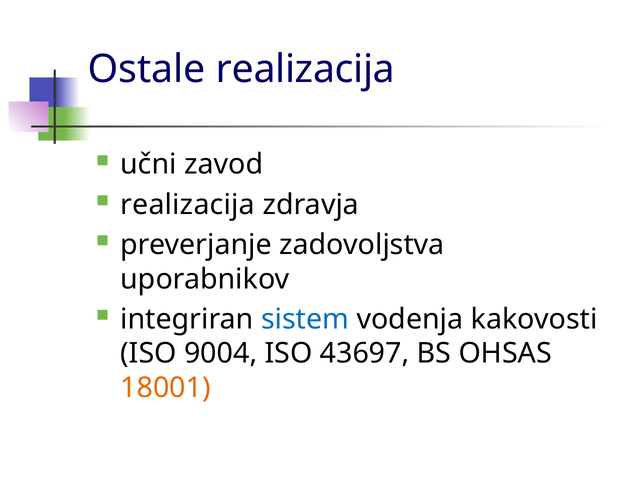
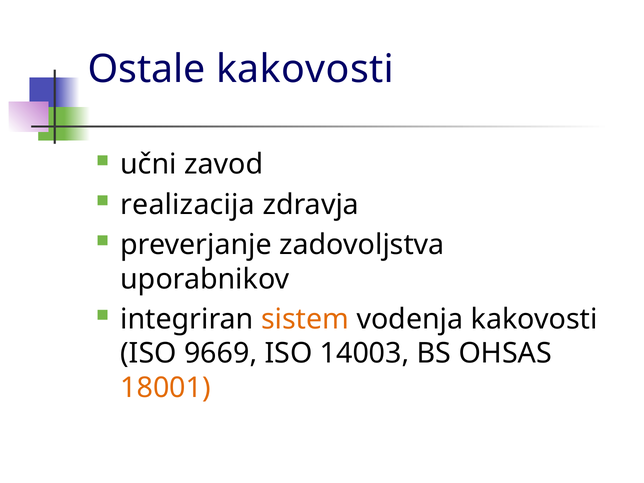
Ostale realizacija: realizacija -> kakovosti
sistem colour: blue -> orange
9004: 9004 -> 9669
43697: 43697 -> 14003
